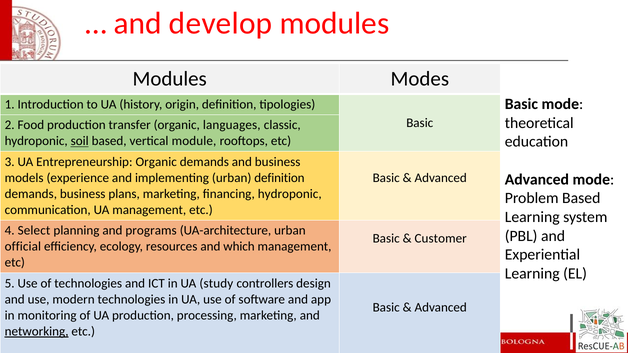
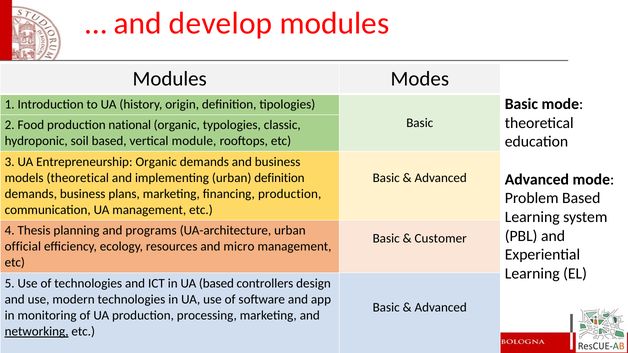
transfer: transfer -> national
languages: languages -> typologies
soil underline: present -> none
models experience: experience -> theoretical
financing hydroponic: hydroponic -> production
Select: Select -> Thesis
which: which -> micro
UA study: study -> based
